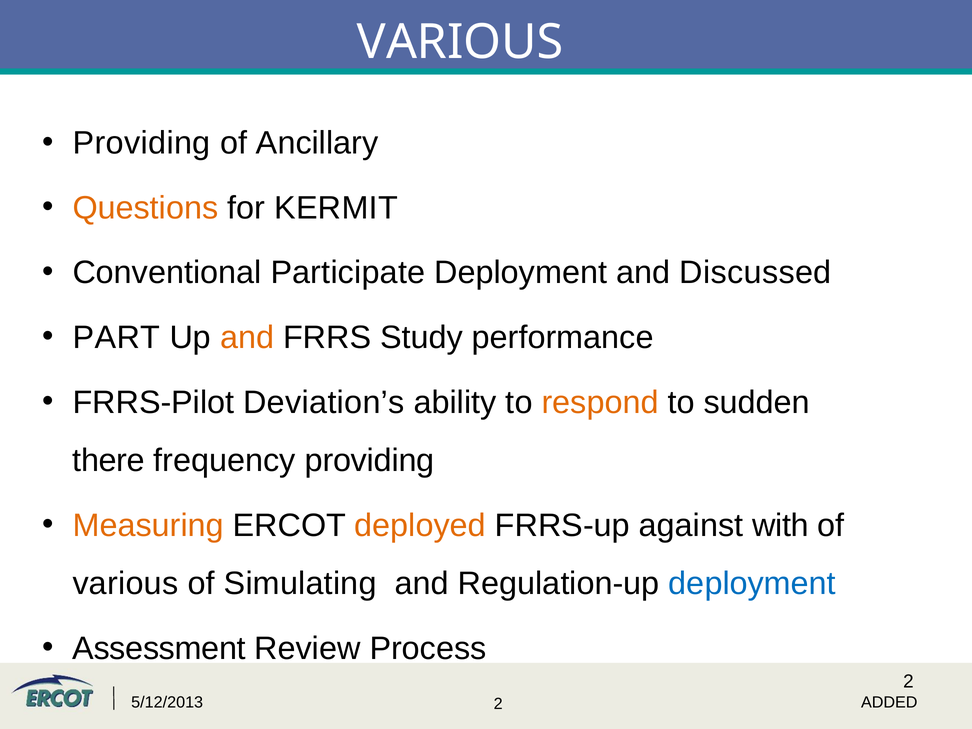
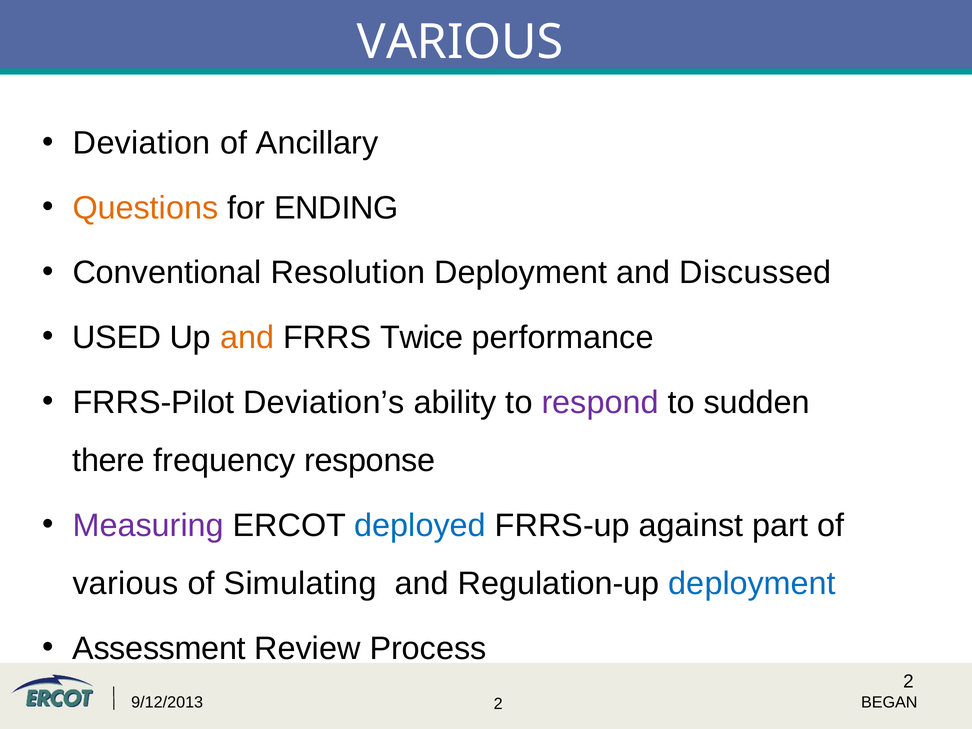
Providing at (142, 143): Providing -> Deviation
KERMIT: KERMIT -> ENDING
Participate: Participate -> Resolution
PART: PART -> USED
Study: Study -> Twice
respond colour: orange -> purple
frequency providing: providing -> response
Measuring colour: orange -> purple
deployed colour: orange -> blue
with: with -> part
5/12/2013: 5/12/2013 -> 9/12/2013
ADDED: ADDED -> BEGAN
